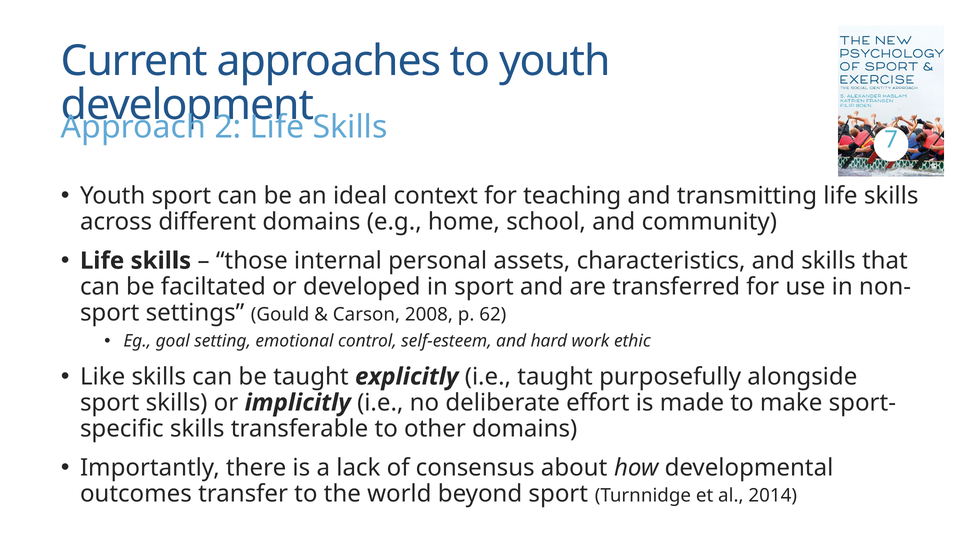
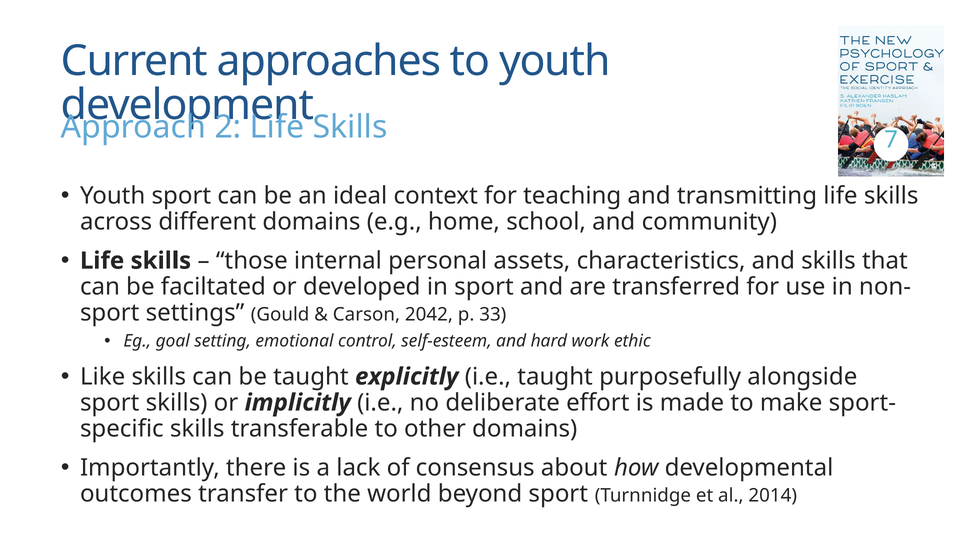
2008: 2008 -> 2042
62: 62 -> 33
